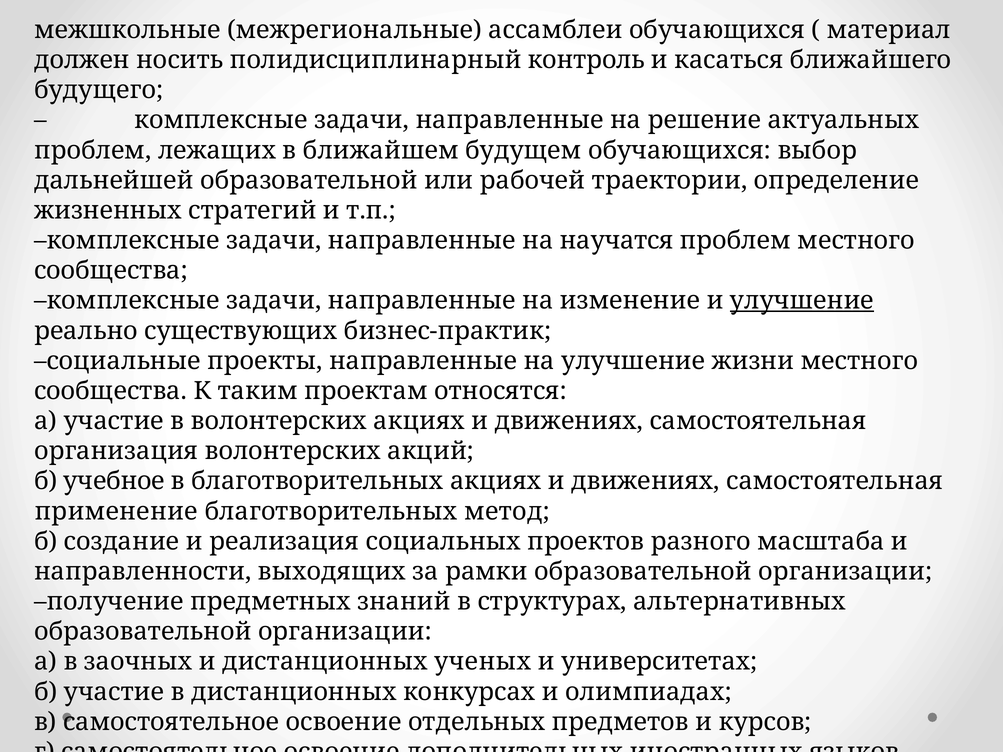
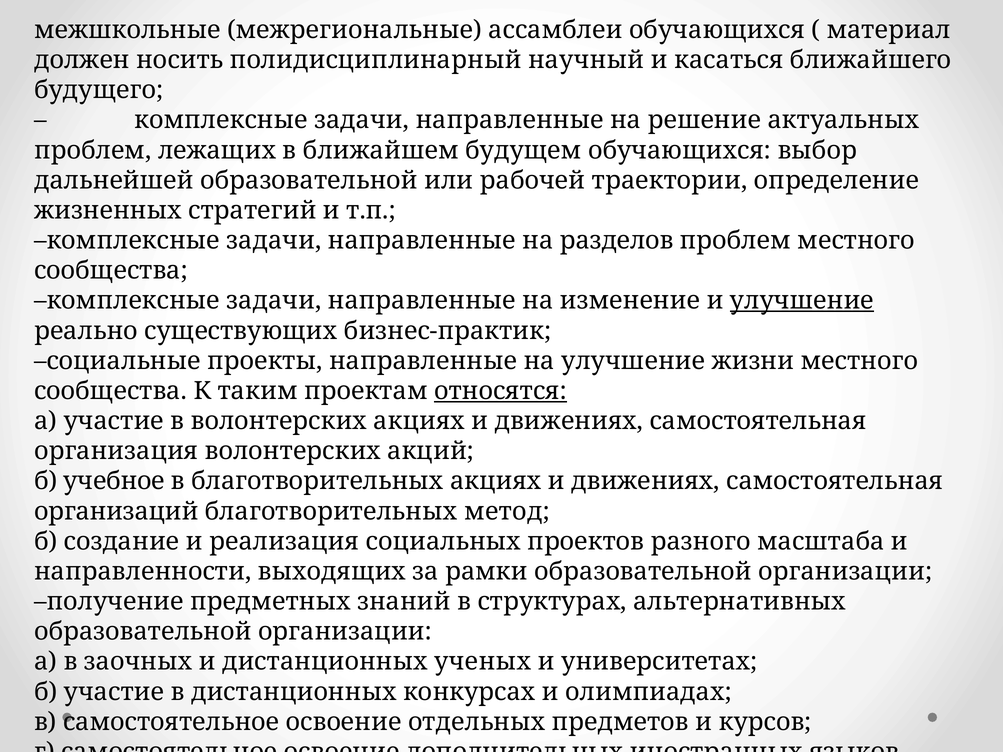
контроль: контроль -> научный
научатся: научатся -> разделов
относятся underline: none -> present
применение: применение -> организаций
